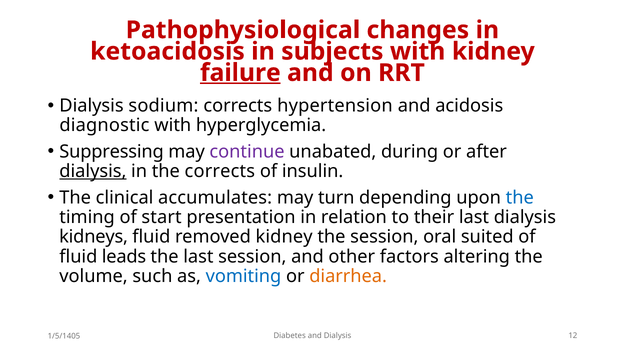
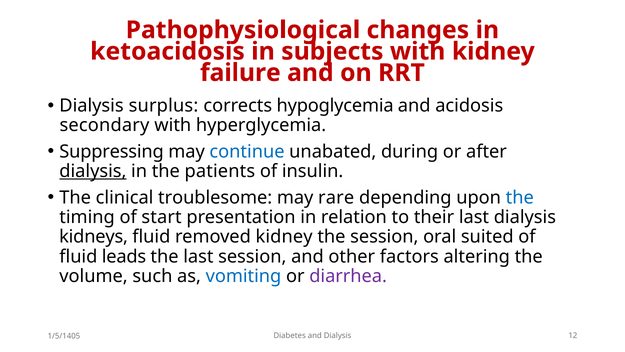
failure underline: present -> none
sodium: sodium -> surplus
hypertension: hypertension -> hypoglycemia
diagnostic: diagnostic -> secondary
continue colour: purple -> blue
the corrects: corrects -> patients
accumulates: accumulates -> troublesome
turn: turn -> rare
diarrhea colour: orange -> purple
